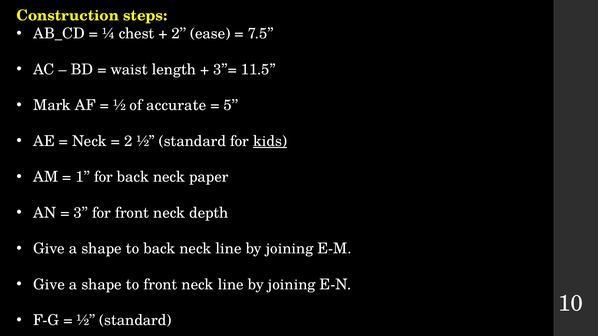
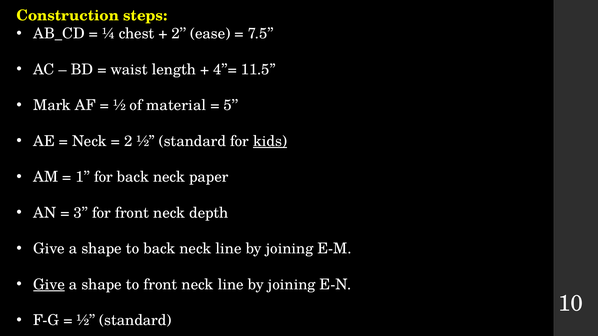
3’’=: 3’’= -> 4’’=
accurate: accurate -> material
Give at (49, 285) underline: none -> present
